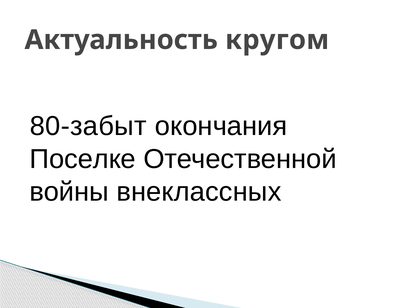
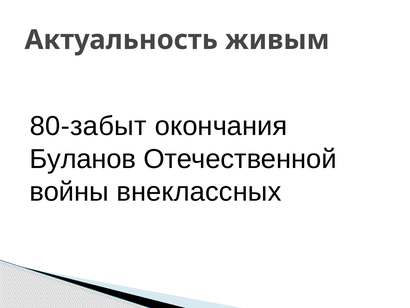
кругом: кругом -> живым
Поселке: Поселке -> Буланов
